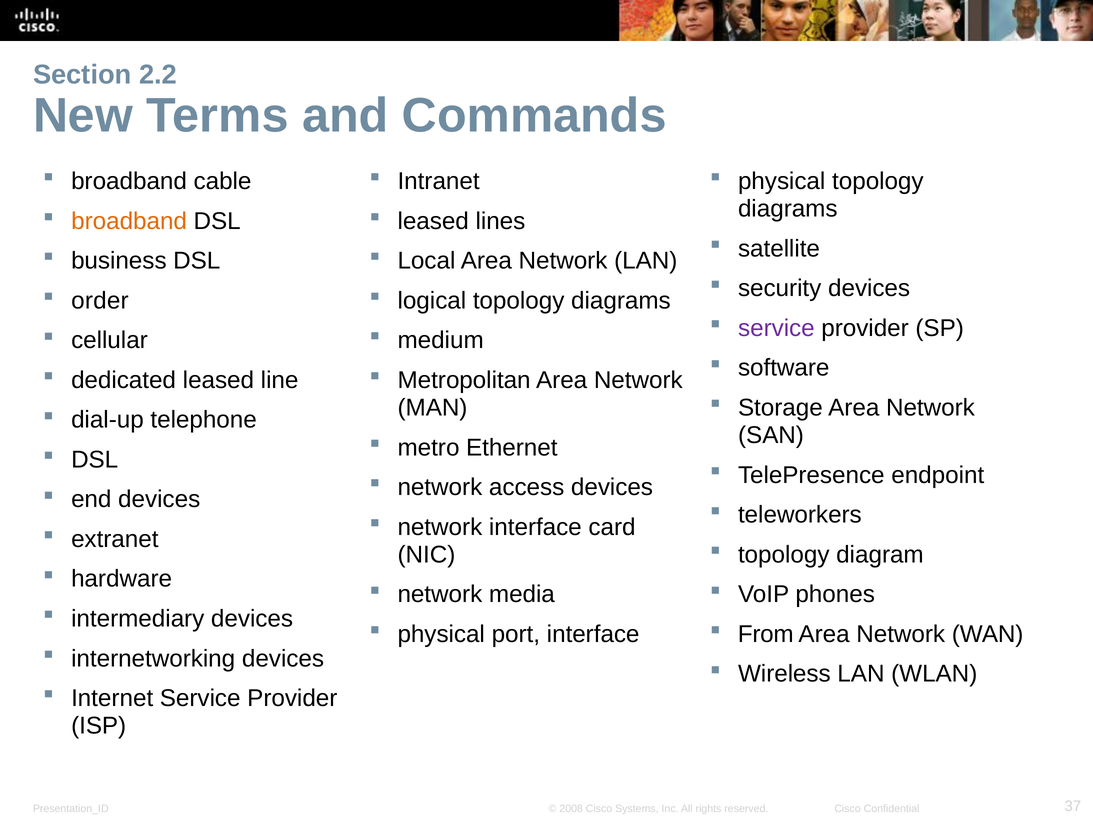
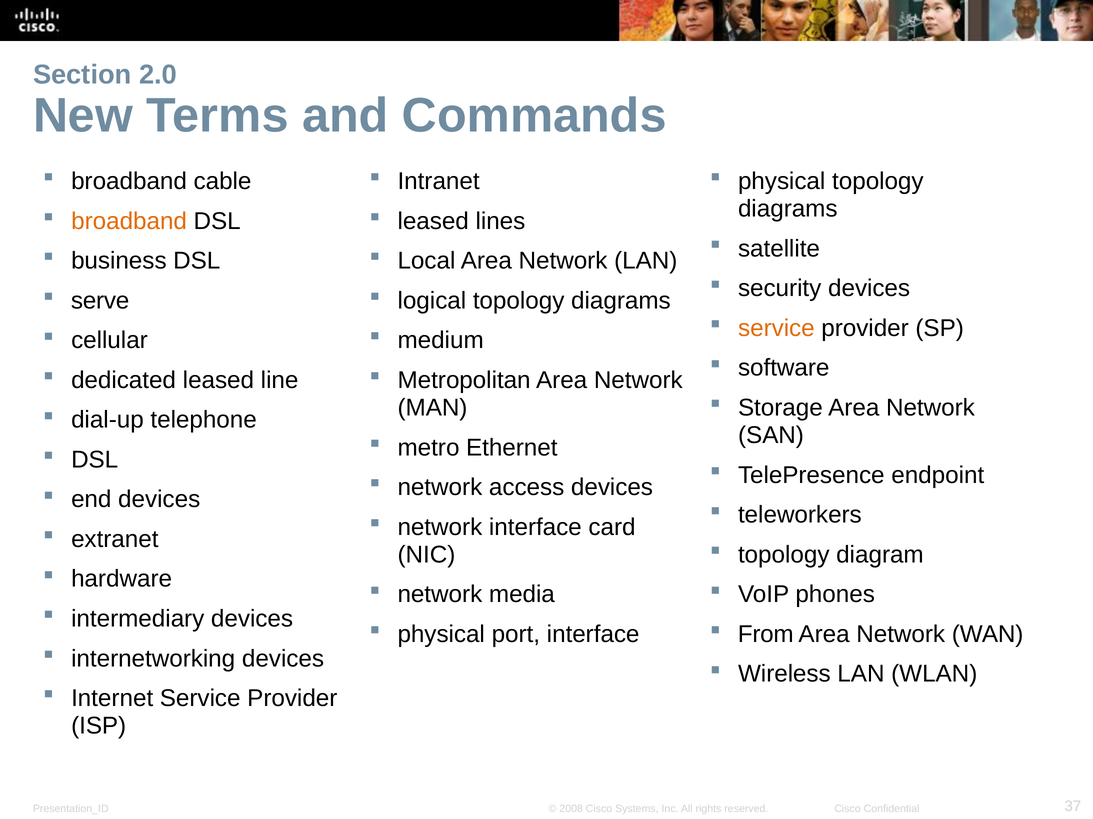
2.2: 2.2 -> 2.0
order: order -> serve
service at (776, 328) colour: purple -> orange
